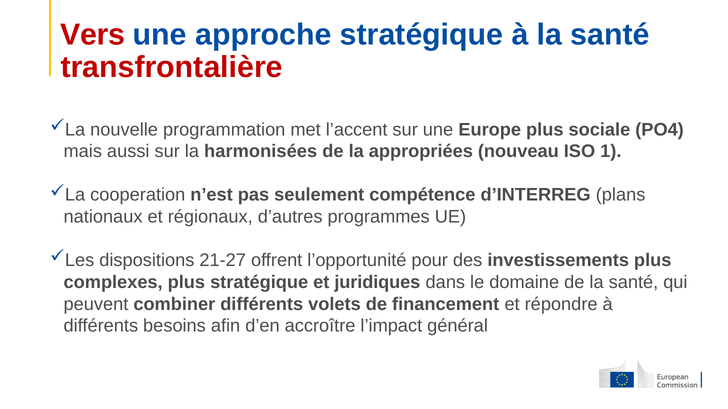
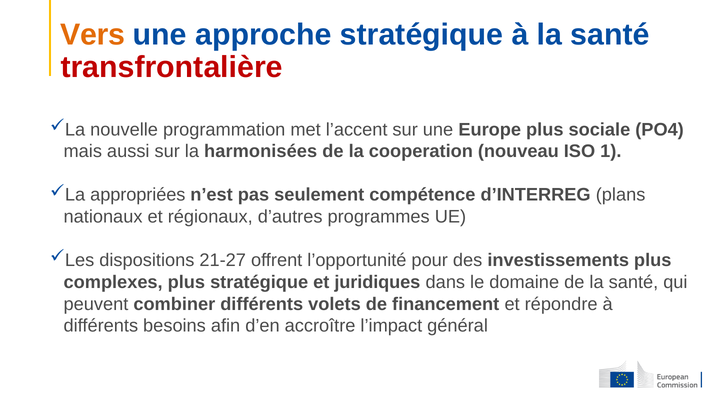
Vers colour: red -> orange
appropriées: appropriées -> cooperation
cooperation: cooperation -> appropriées
